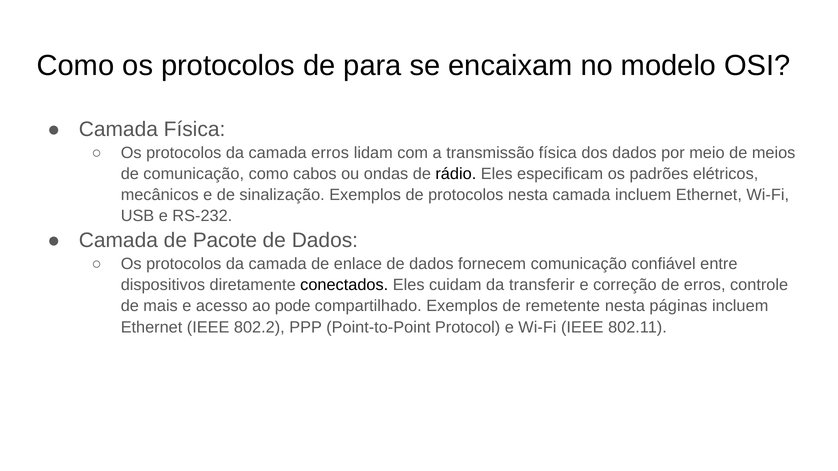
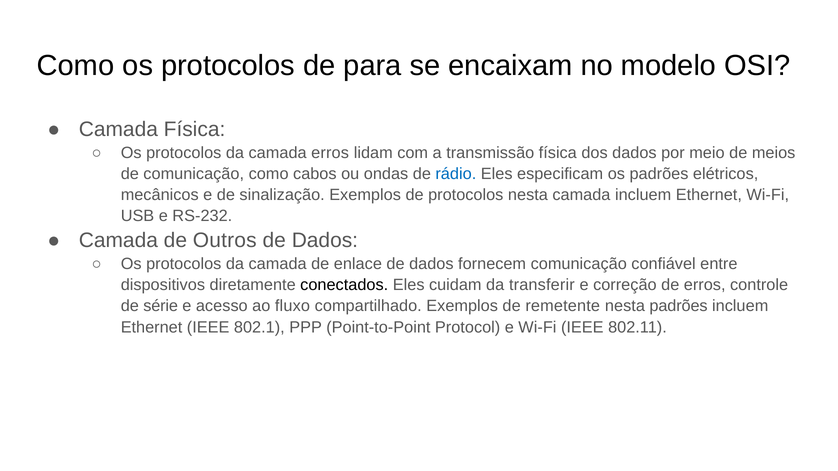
rádio colour: black -> blue
Pacote: Pacote -> Outros
mais: mais -> série
pode: pode -> fluxo
nesta páginas: páginas -> padrões
802.2: 802.2 -> 802.1
